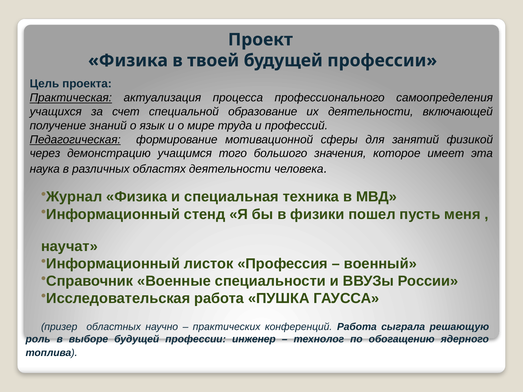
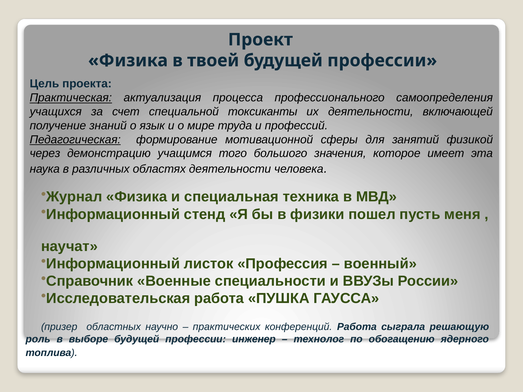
образование: образование -> токсиканты
